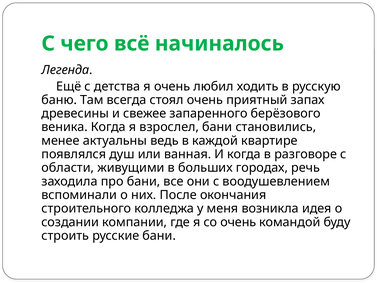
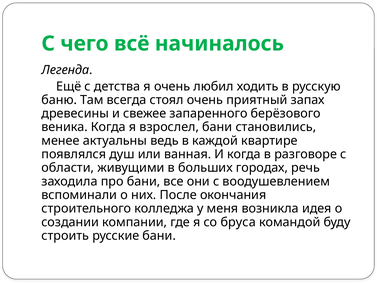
со очень: очень -> бруса
